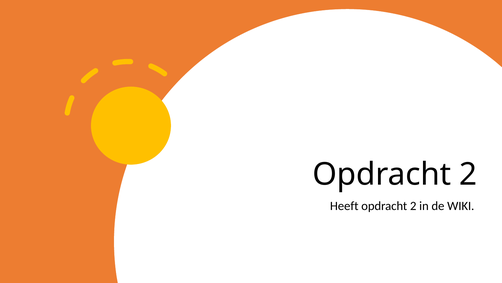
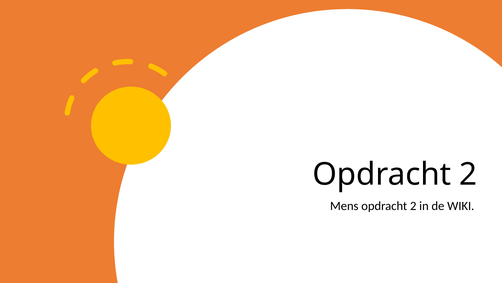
Heeft: Heeft -> Mens
